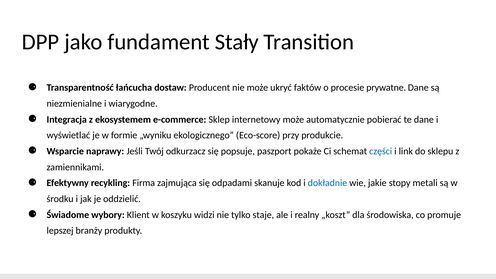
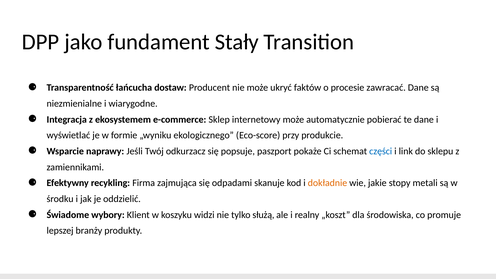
prywatne: prywatne -> zawracać
dokładnie colour: blue -> orange
staje: staje -> służą
